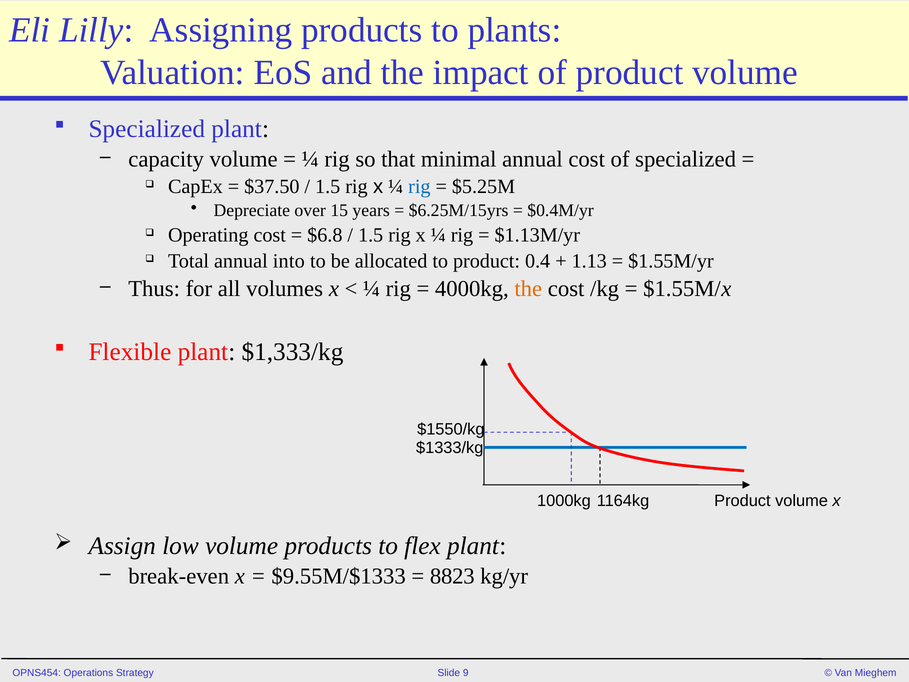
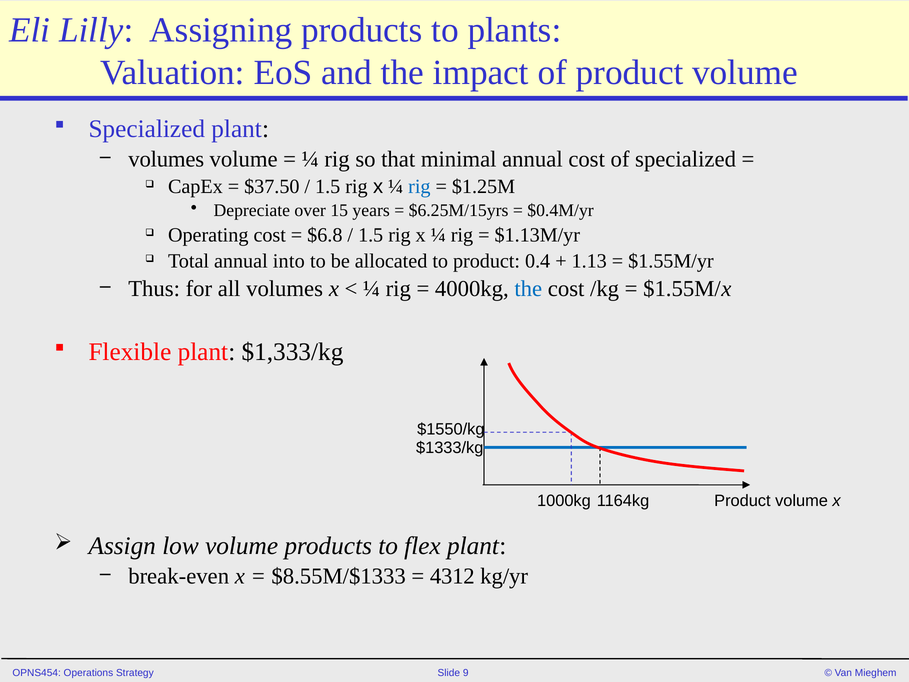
capacity at (166, 159): capacity -> volumes
$5.25M: $5.25M -> $1.25M
the at (528, 289) colour: orange -> blue
$9.55M/$1333: $9.55M/$1333 -> $8.55M/$1333
8823: 8823 -> 4312
